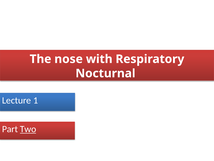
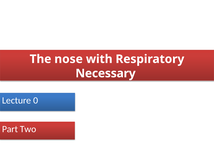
Nocturnal: Nocturnal -> Necessary
1: 1 -> 0
Two underline: present -> none
